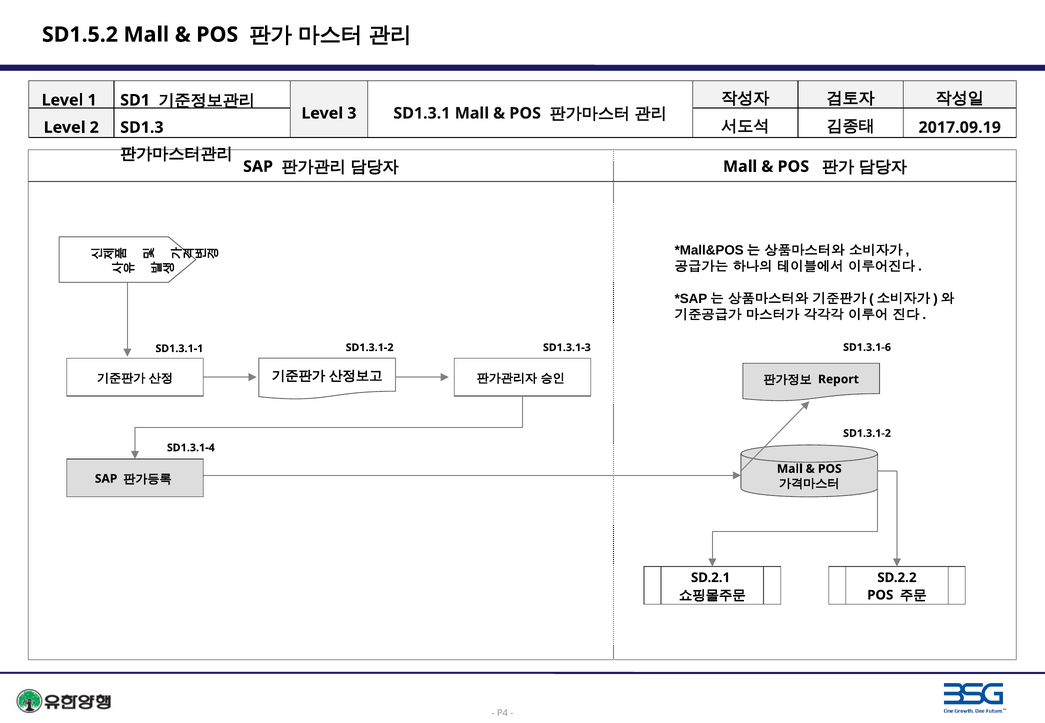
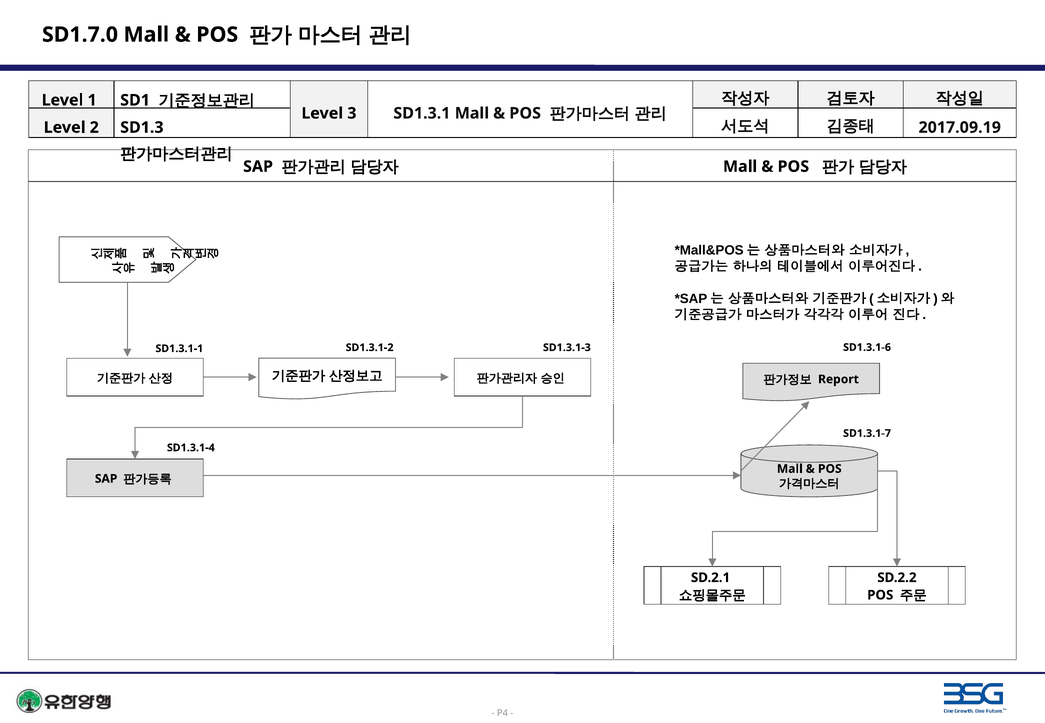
SD1.5.2: SD1.5.2 -> SD1.7.0
SD1.3.1-2 at (867, 434): SD1.3.1-2 -> SD1.3.1-7
